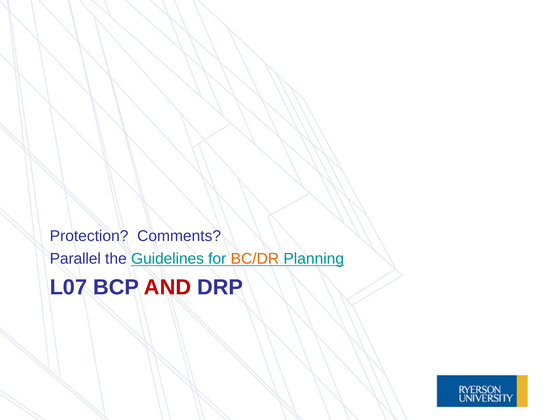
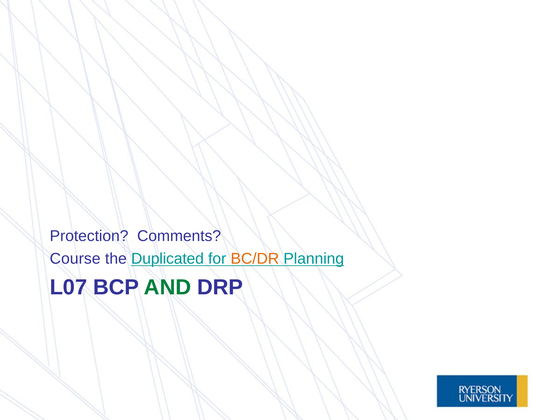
Parallel: Parallel -> Course
Guidelines: Guidelines -> Duplicated
AND colour: red -> green
